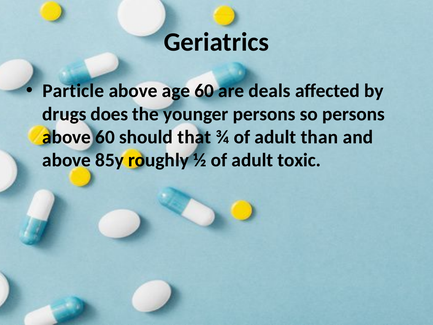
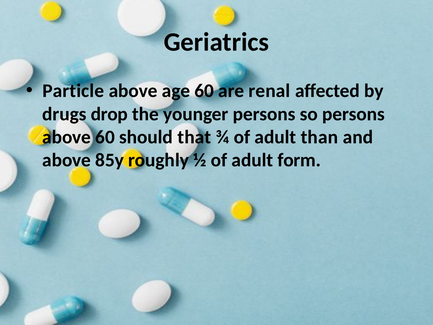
deals: deals -> renal
does: does -> drop
toxic: toxic -> form
